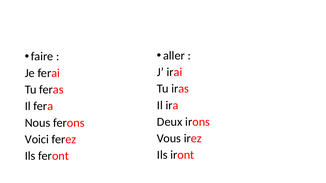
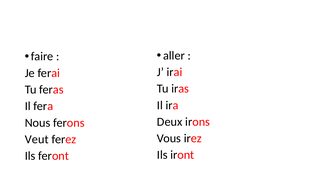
Voici: Voici -> Veut
